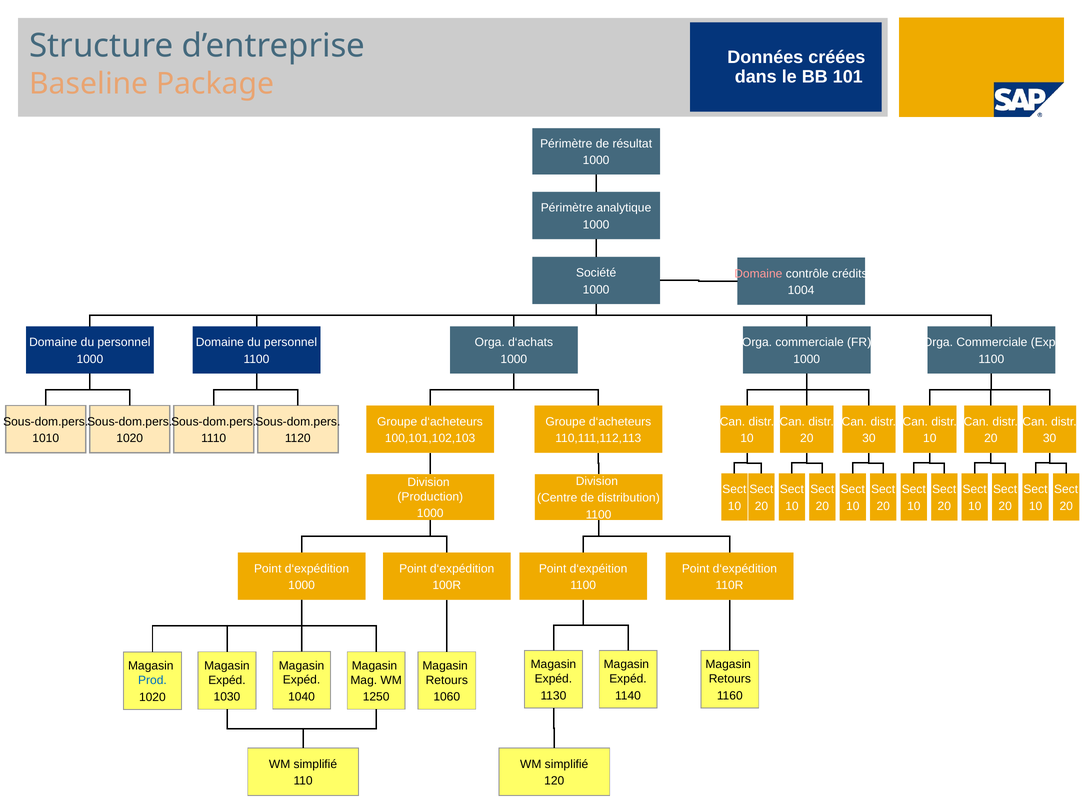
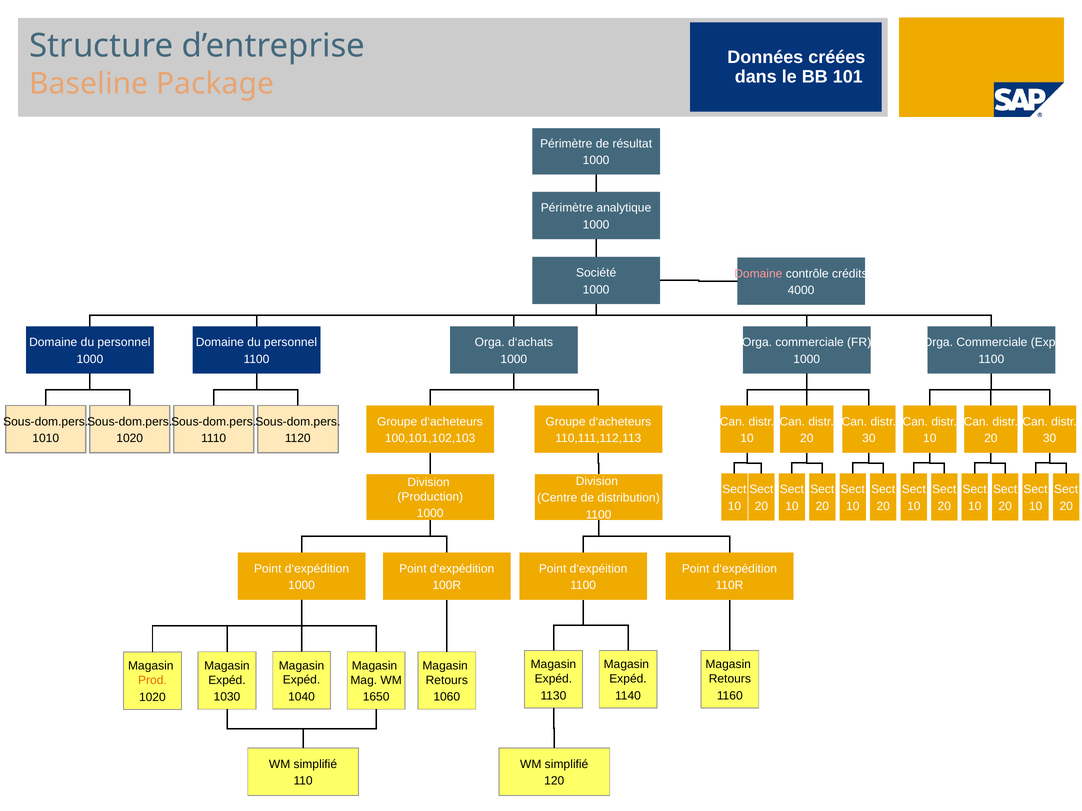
1004: 1004 -> 4000
Prod colour: blue -> orange
1250: 1250 -> 1650
